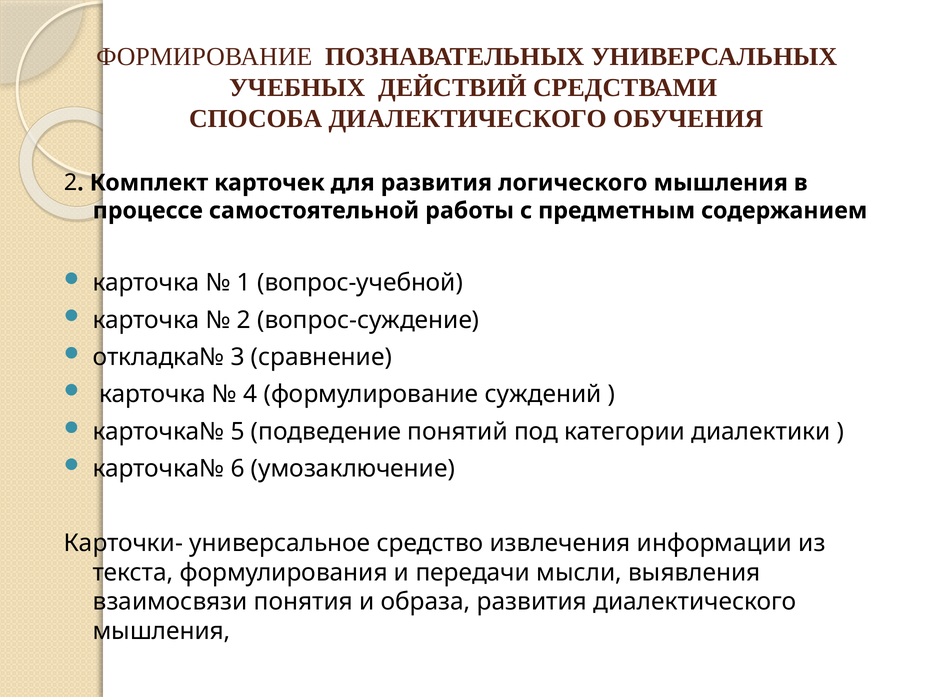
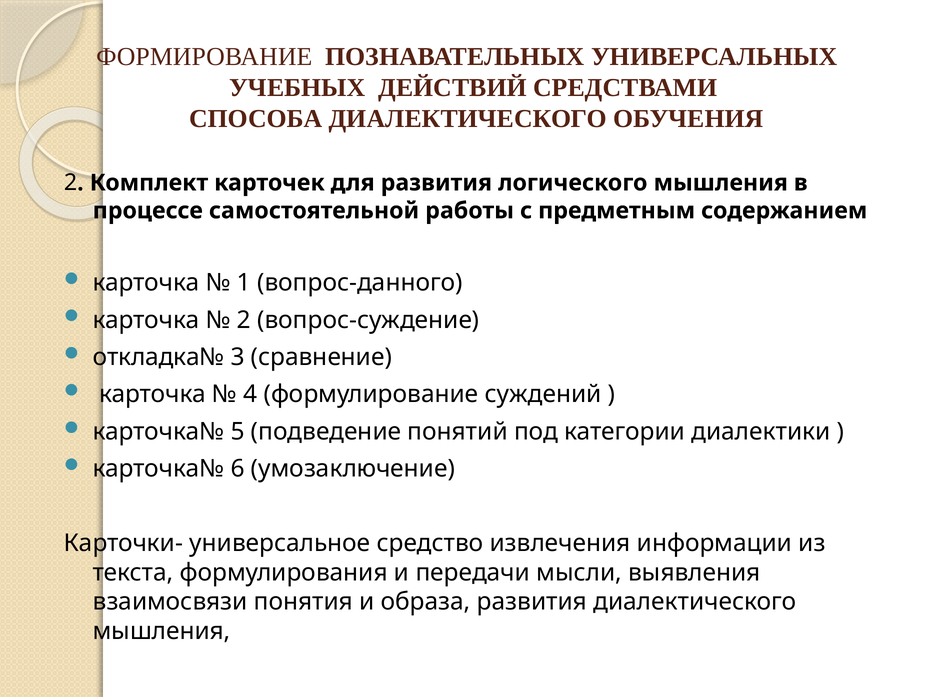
вопрос-учебной: вопрос-учебной -> вопрос-данного
